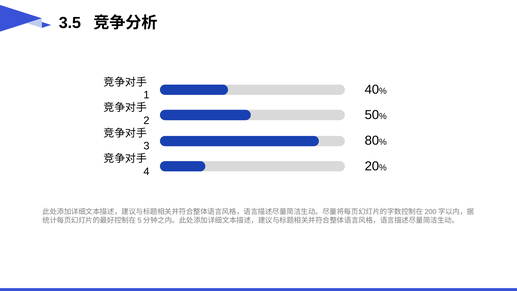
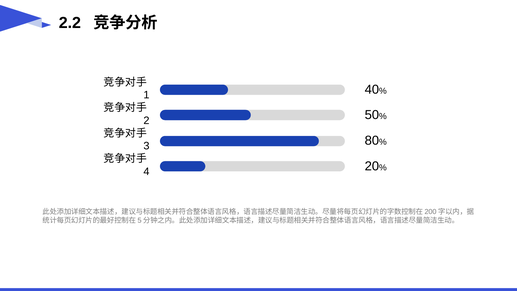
3.5: 3.5 -> 2.2
